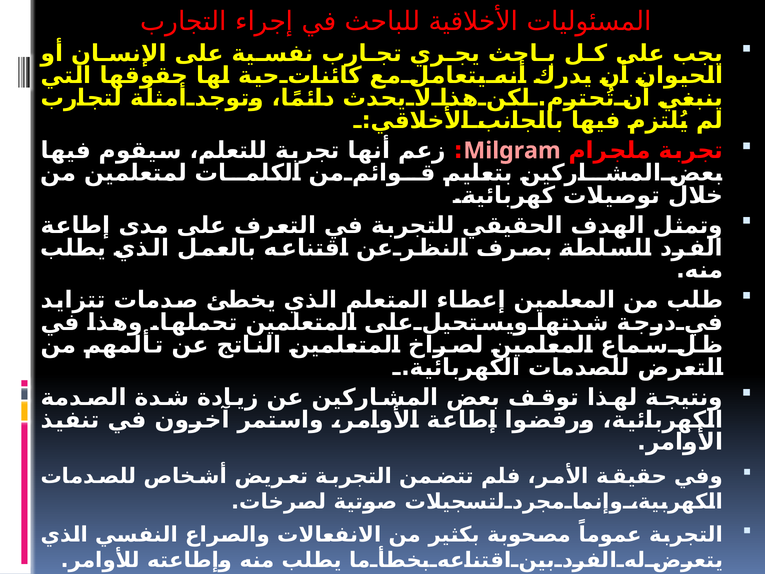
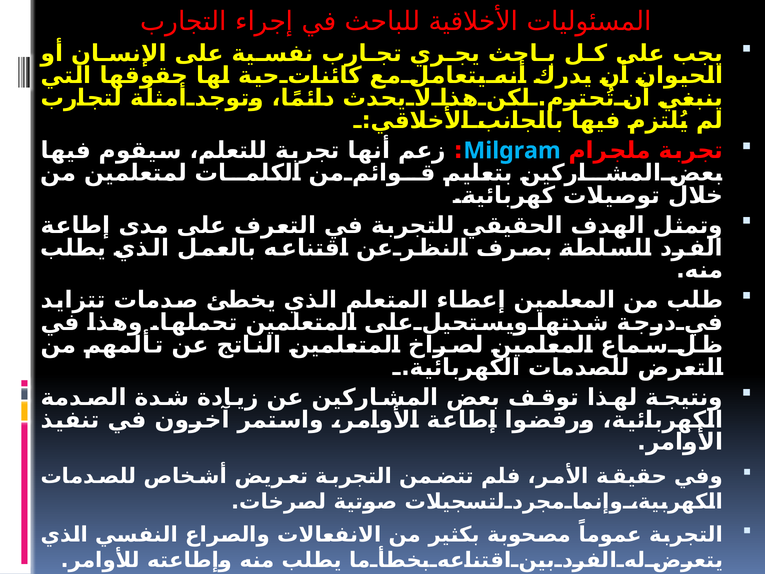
Milgram colour: pink -> light blue
